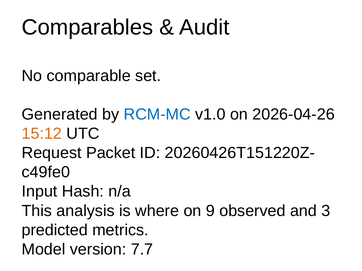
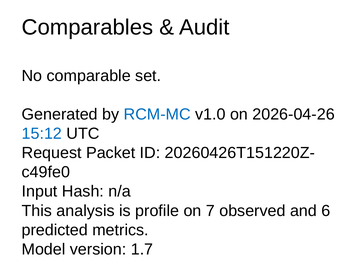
15:12 colour: orange -> blue
where: where -> profile
9: 9 -> 7
3: 3 -> 6
7.7: 7.7 -> 1.7
